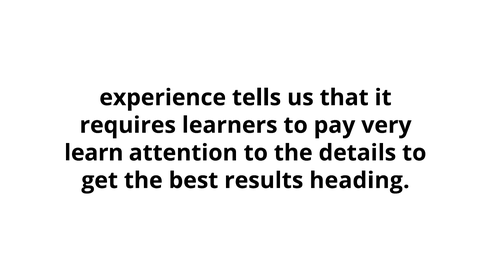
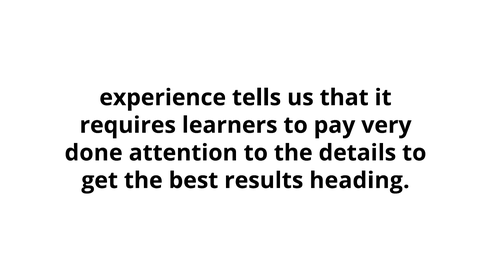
learn: learn -> done
